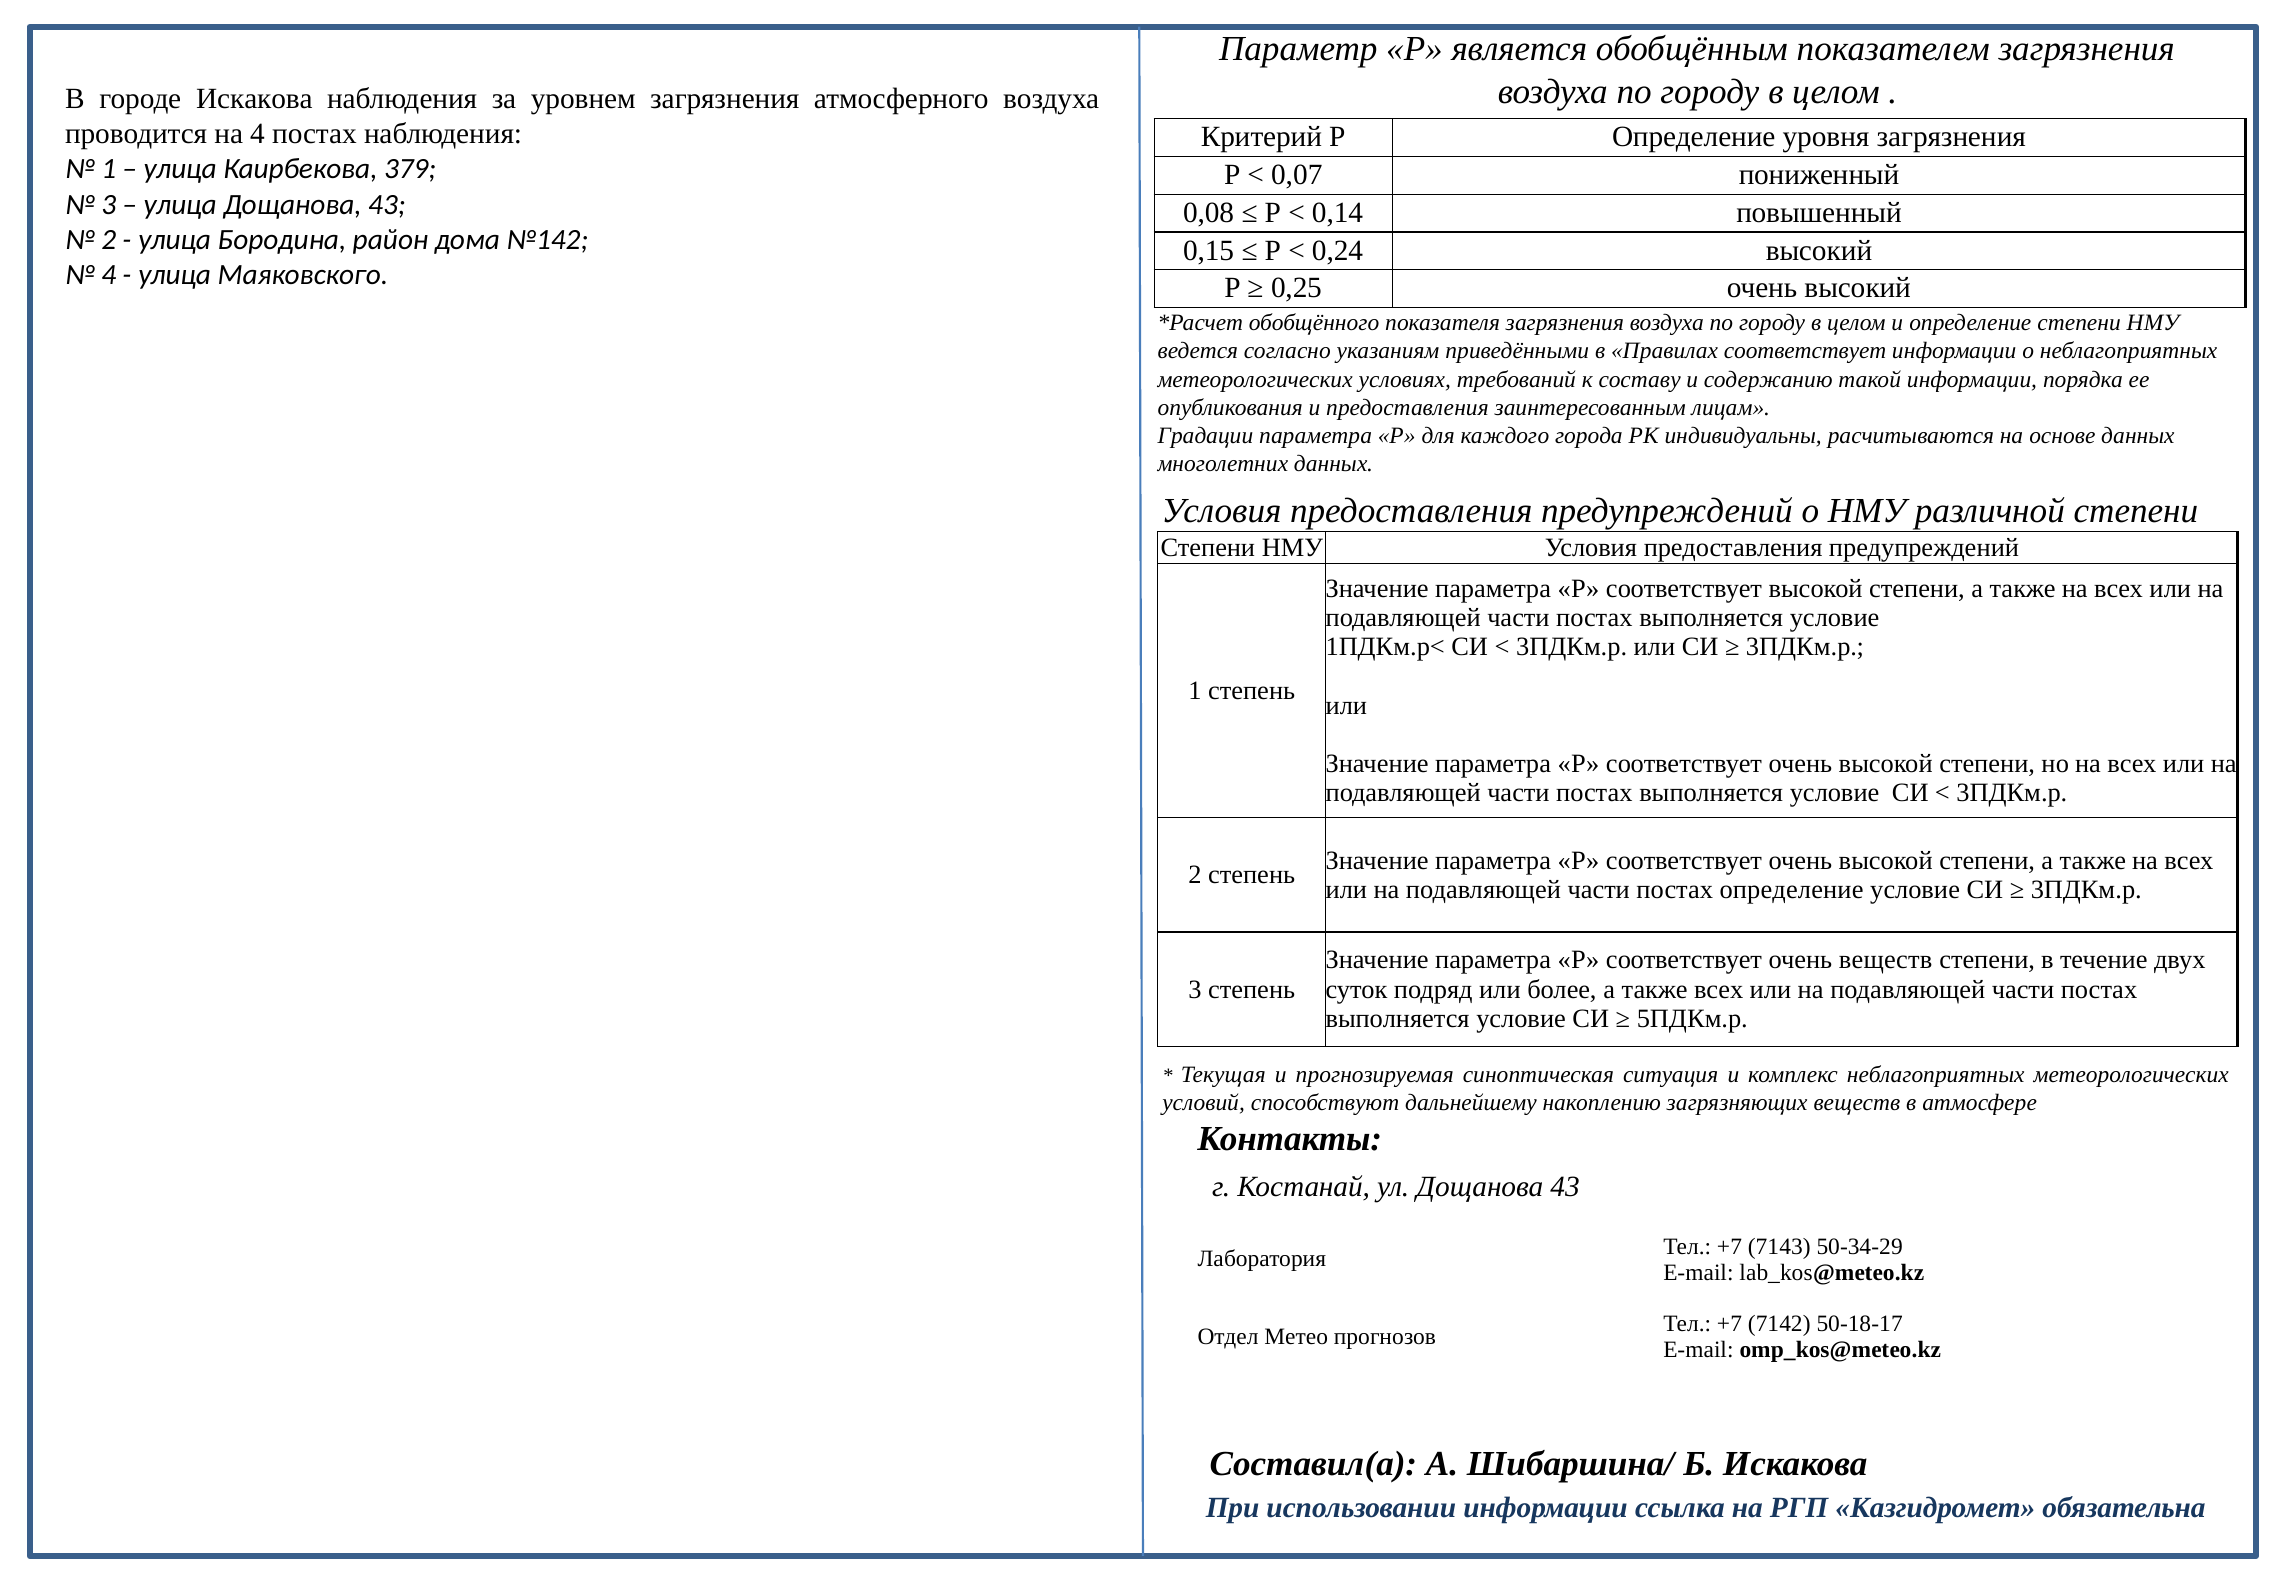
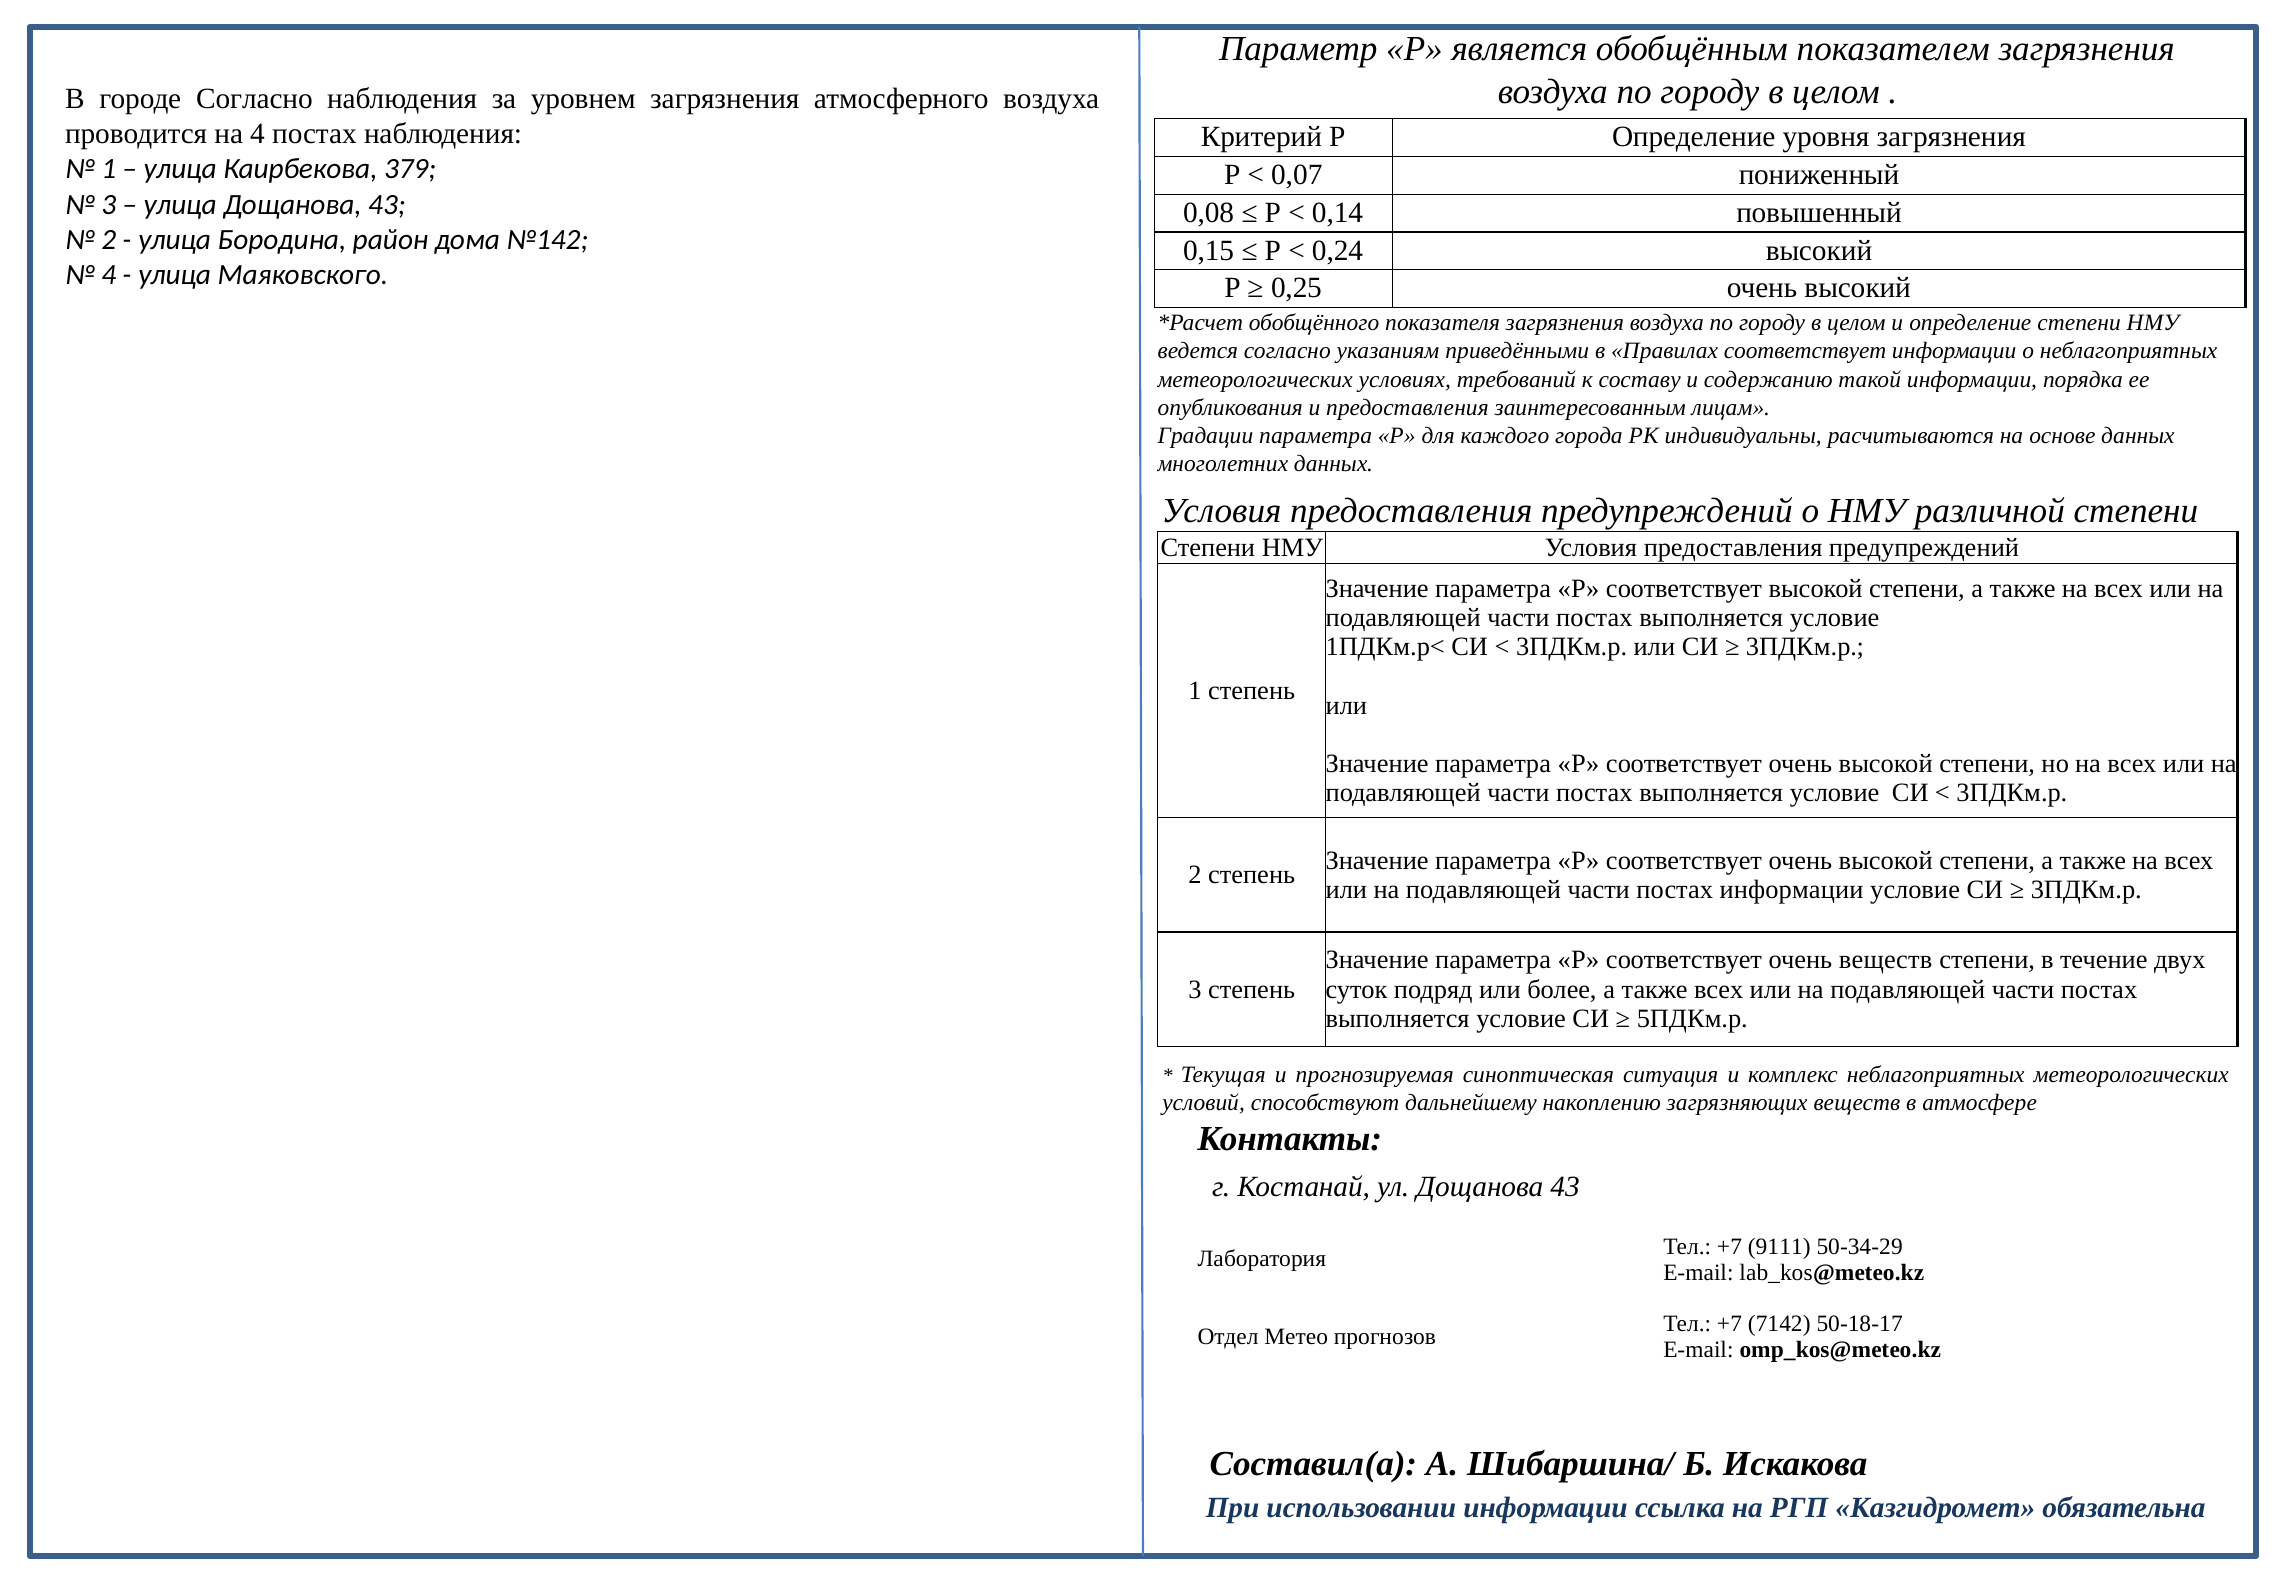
городе Искакова: Искакова -> Согласно
постах определение: определение -> информации
7143: 7143 -> 9111
